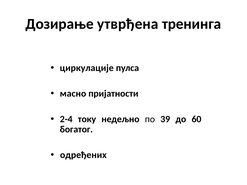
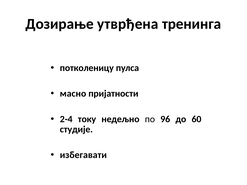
циркулације: циркулације -> потколеницу
39: 39 -> 96
богатог: богатог -> студије
одређених: одређених -> избегавати
